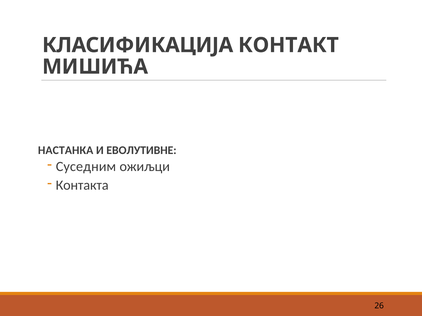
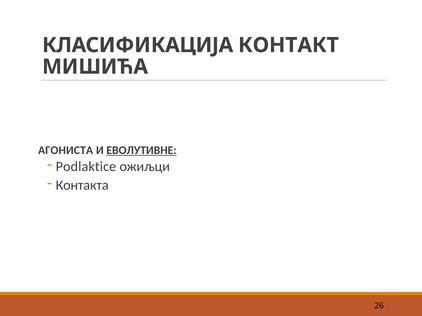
НАСТАНКА: НАСТАНКА -> АГОНИСТА
ЕВОЛУТИВНЕ underline: none -> present
Суседним: Суседним -> Podlaktice
